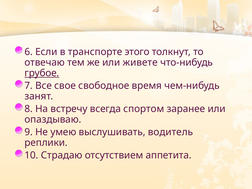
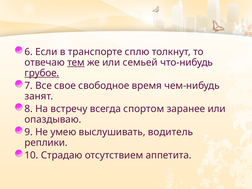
этого: этого -> сплю
тем underline: none -> present
живете: живете -> семьей
